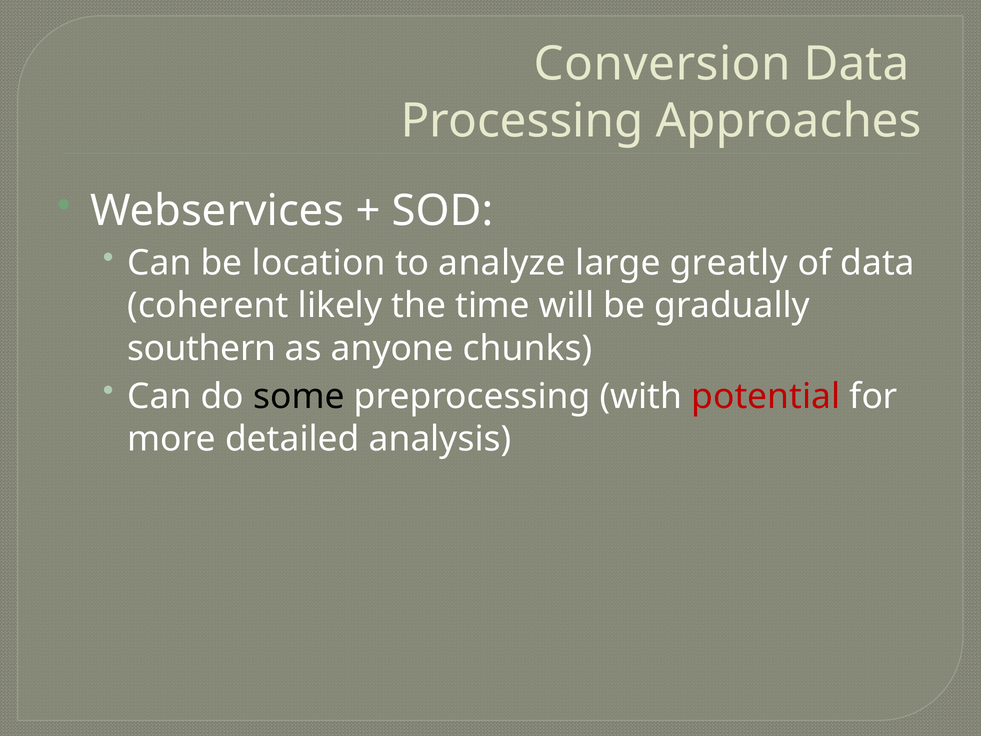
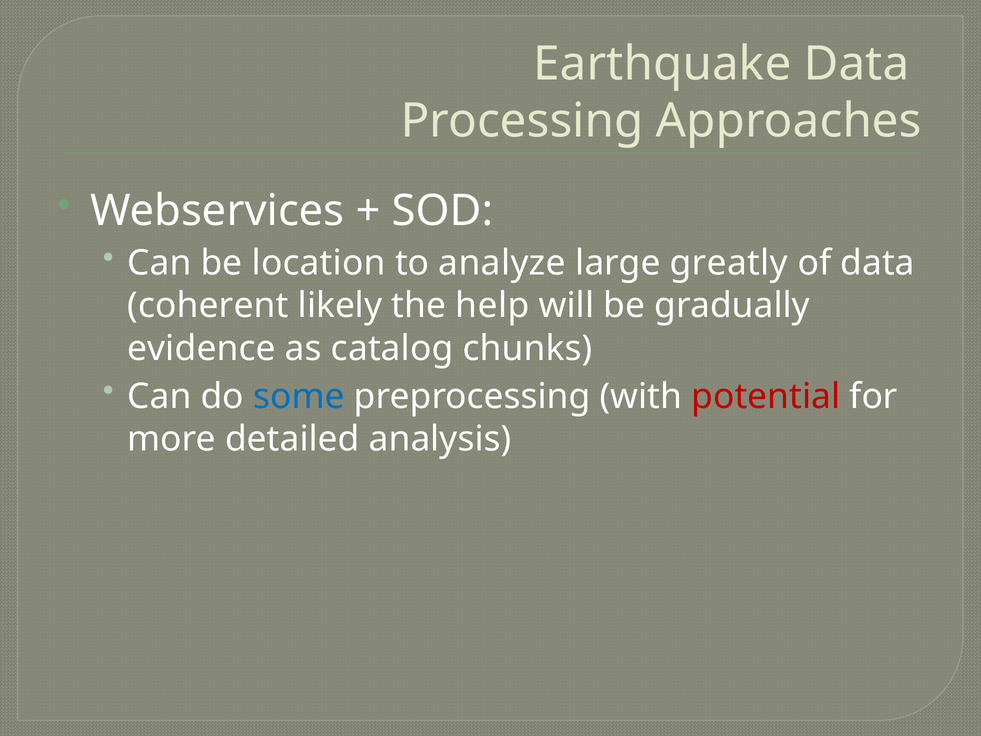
Conversion: Conversion -> Earthquake
time: time -> help
southern: southern -> evidence
anyone: anyone -> catalog
some colour: black -> blue
